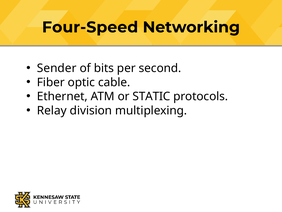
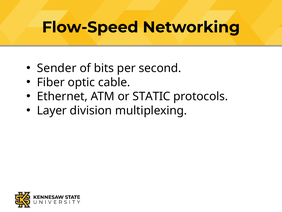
Four-Speed: Four-Speed -> Flow-Speed
Relay: Relay -> Layer
